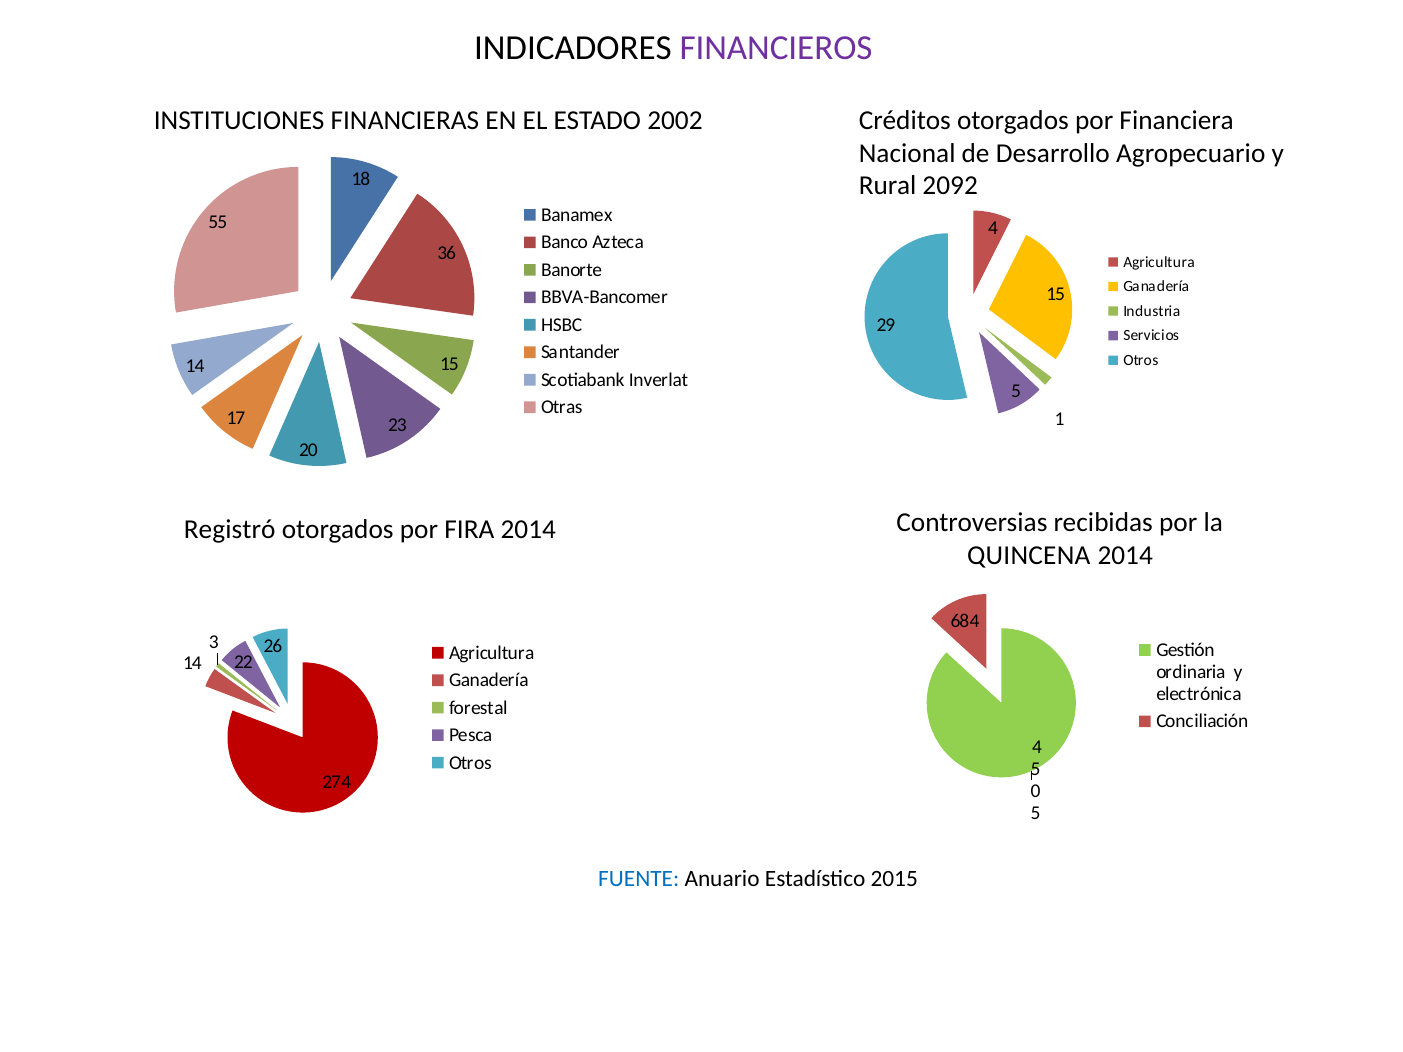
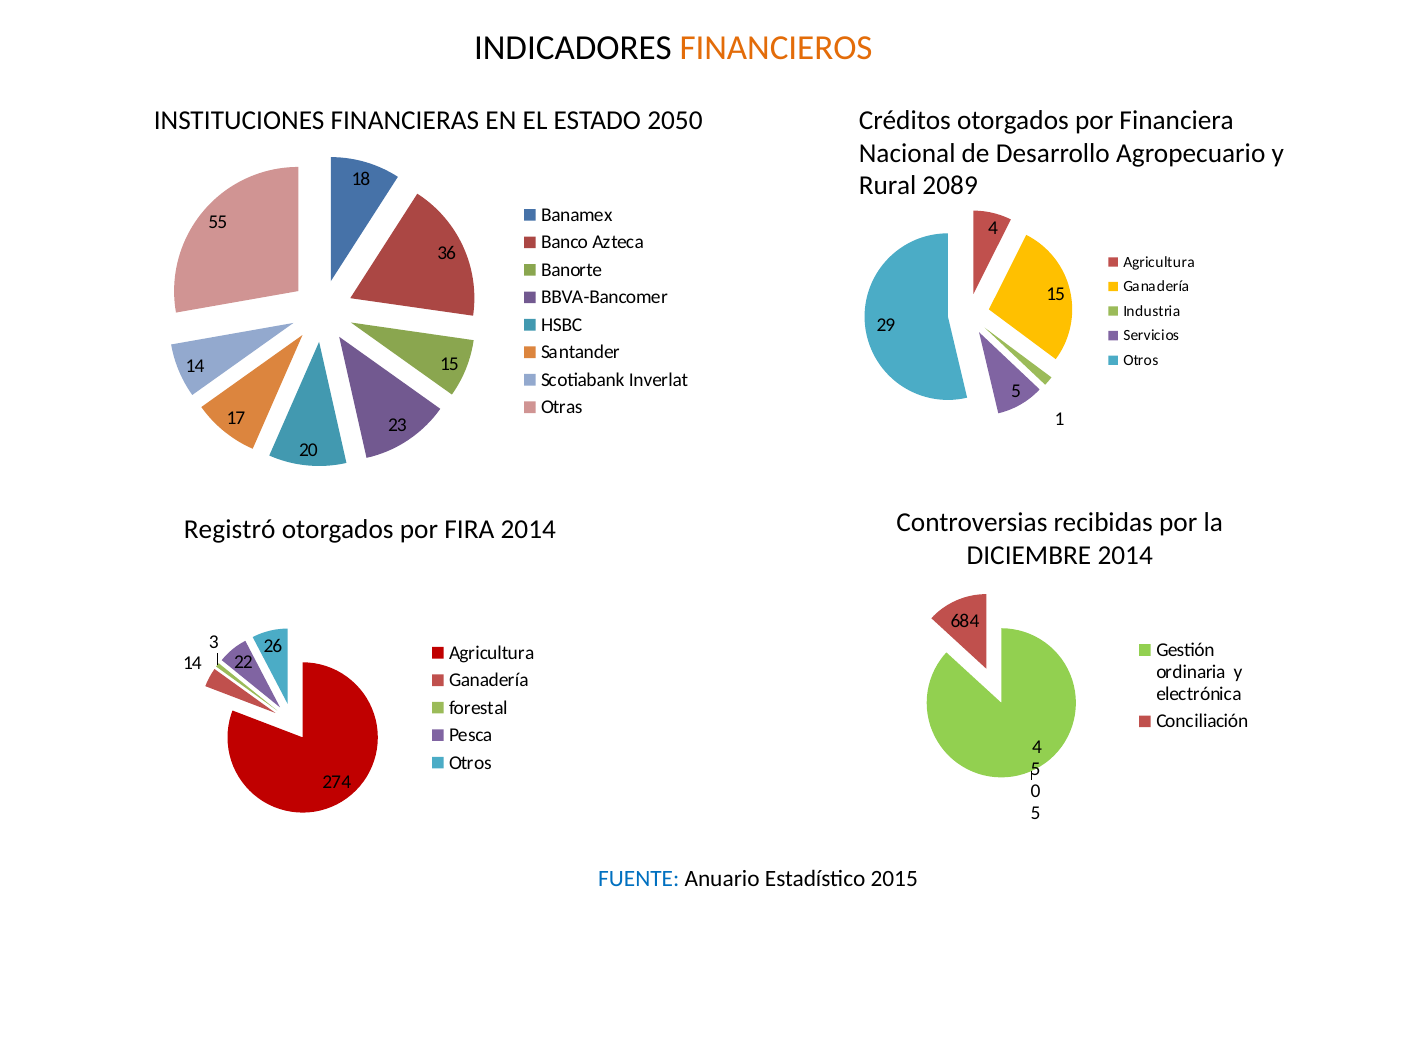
FINANCIEROS colour: purple -> orange
2002: 2002 -> 2050
2092: 2092 -> 2089
QUINCENA: QUINCENA -> DICIEMBRE
